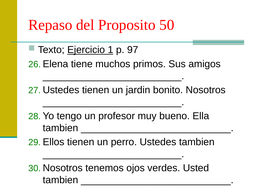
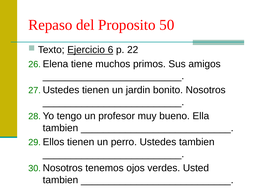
1: 1 -> 6
97: 97 -> 22
